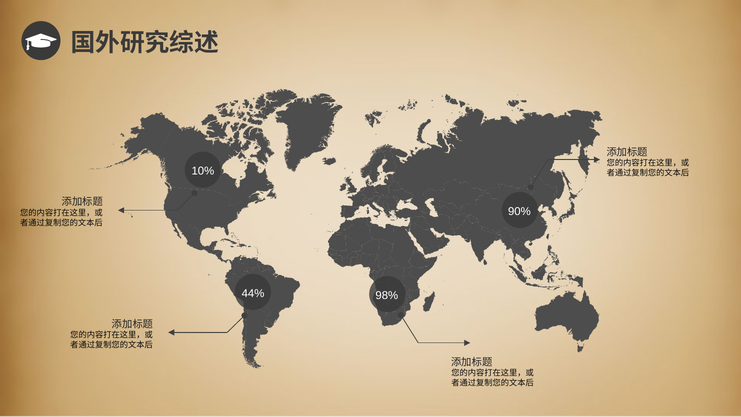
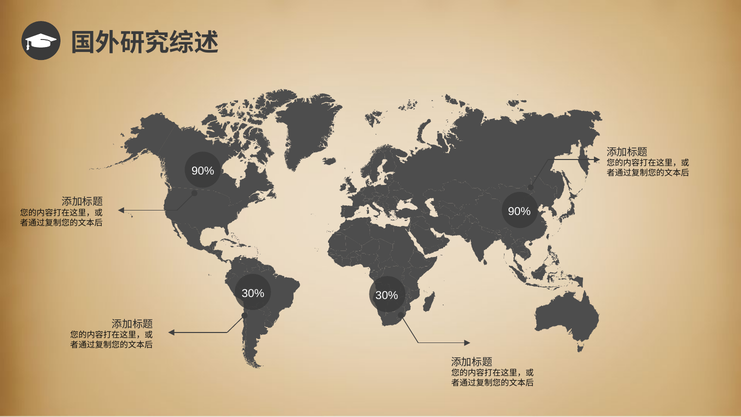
10% at (203, 171): 10% -> 90%
44% at (253, 293): 44% -> 30%
98% at (387, 295): 98% -> 30%
